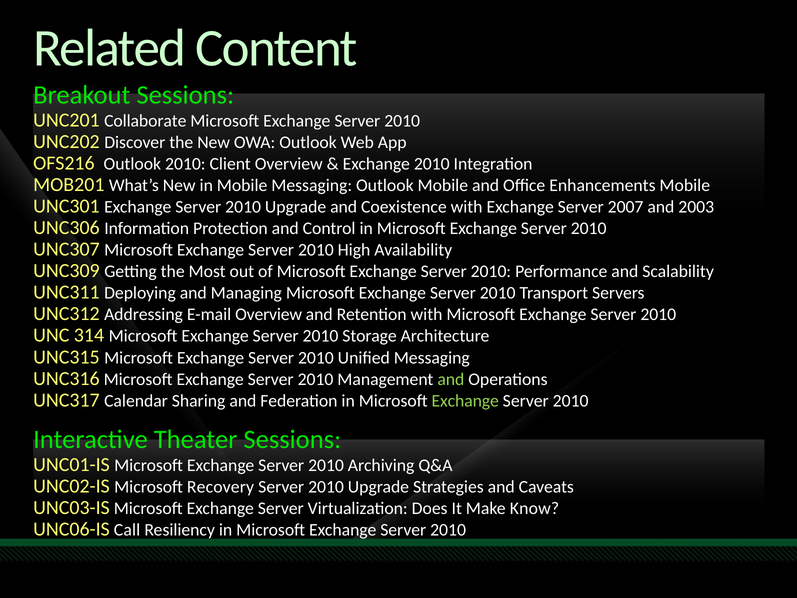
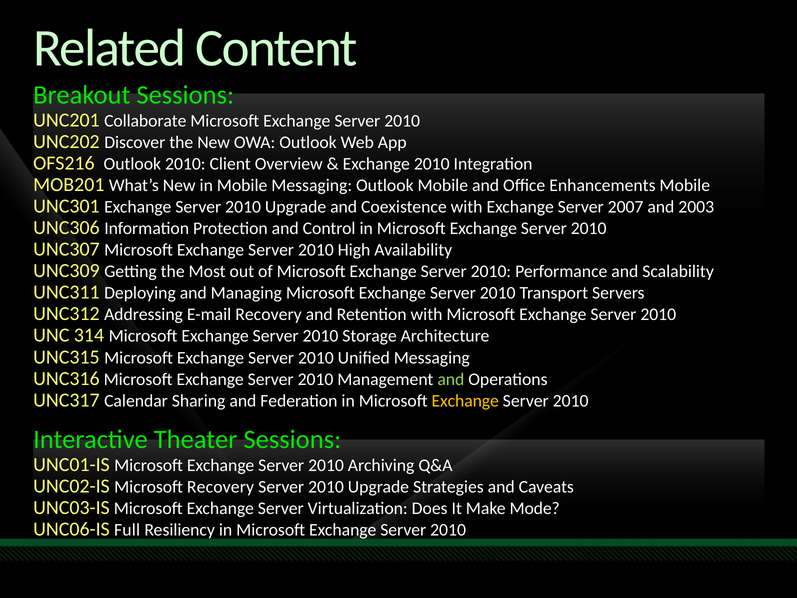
E-mail Overview: Overview -> Recovery
Exchange at (465, 401) colour: light green -> yellow
Know: Know -> Mode
Call: Call -> Full
